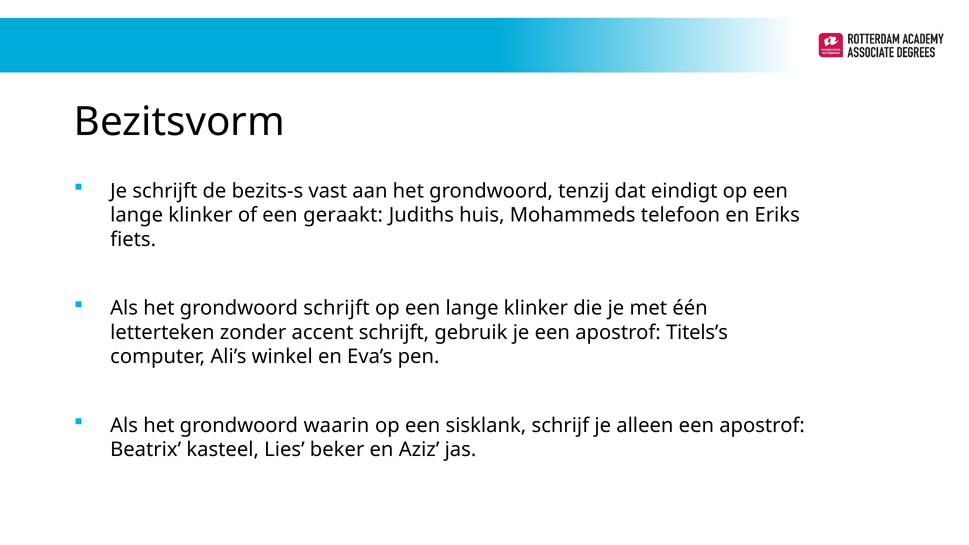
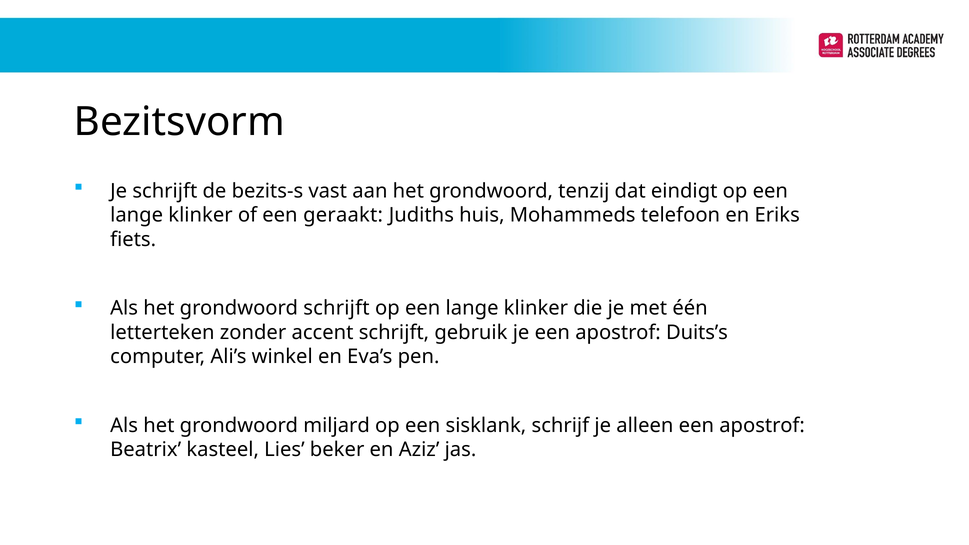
Titels’s: Titels’s -> Duits’s
waarin: waarin -> miljard
